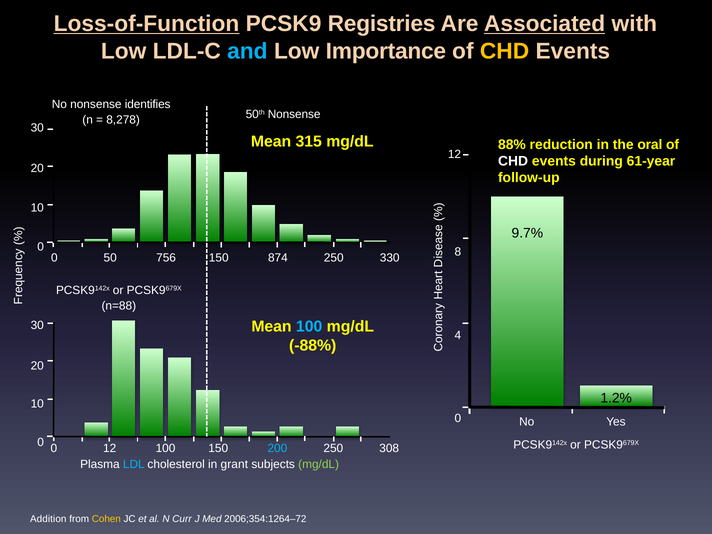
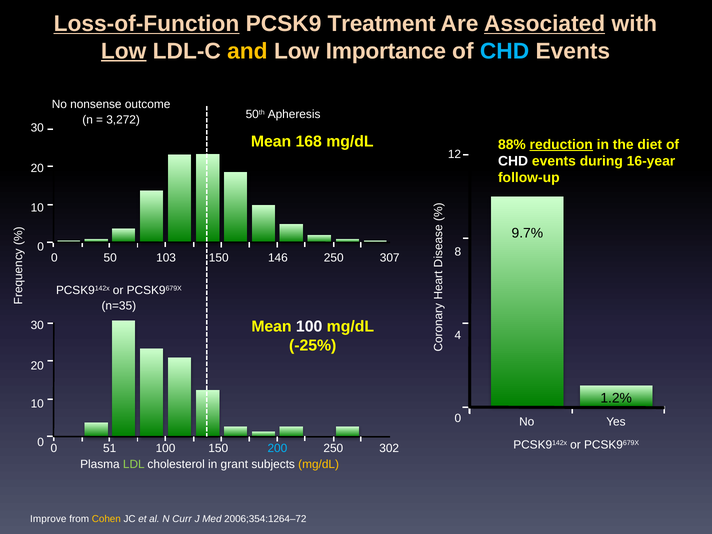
Registries: Registries -> Treatment
Low at (124, 51) underline: none -> present
and colour: light blue -> yellow
CHD at (505, 51) colour: yellow -> light blue
identifies: identifies -> outcome
8,278: 8,278 -> 3,272
50th Nonsense: Nonsense -> Apheresis
315: 315 -> 168
reduction underline: none -> present
oral: oral -> diet
61-year: 61-year -> 16-year
756: 756 -> 103
874: 874 -> 146
330: 330 -> 307
n=88: n=88 -> n=35
100 at (309, 326) colour: light blue -> white
-88%: -88% -> -25%
0 12: 12 -> 51
308: 308 -> 302
LDL colour: light blue -> light green
mg/dL at (319, 464) colour: light green -> yellow
Addition: Addition -> Improve
